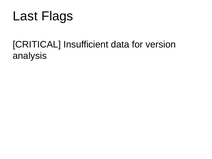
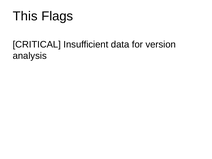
Last: Last -> This
